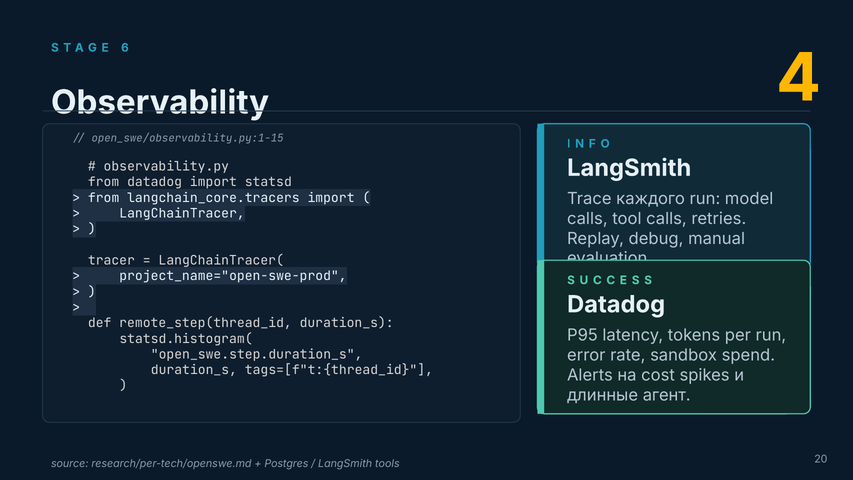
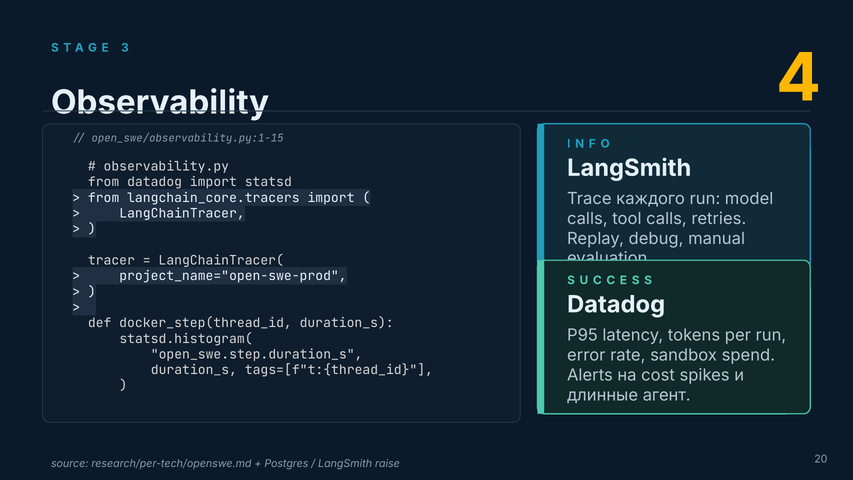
6: 6 -> 3
remote_step(thread_id: remote_step(thread_id -> docker_step(thread_id
tools: tools -> raise
